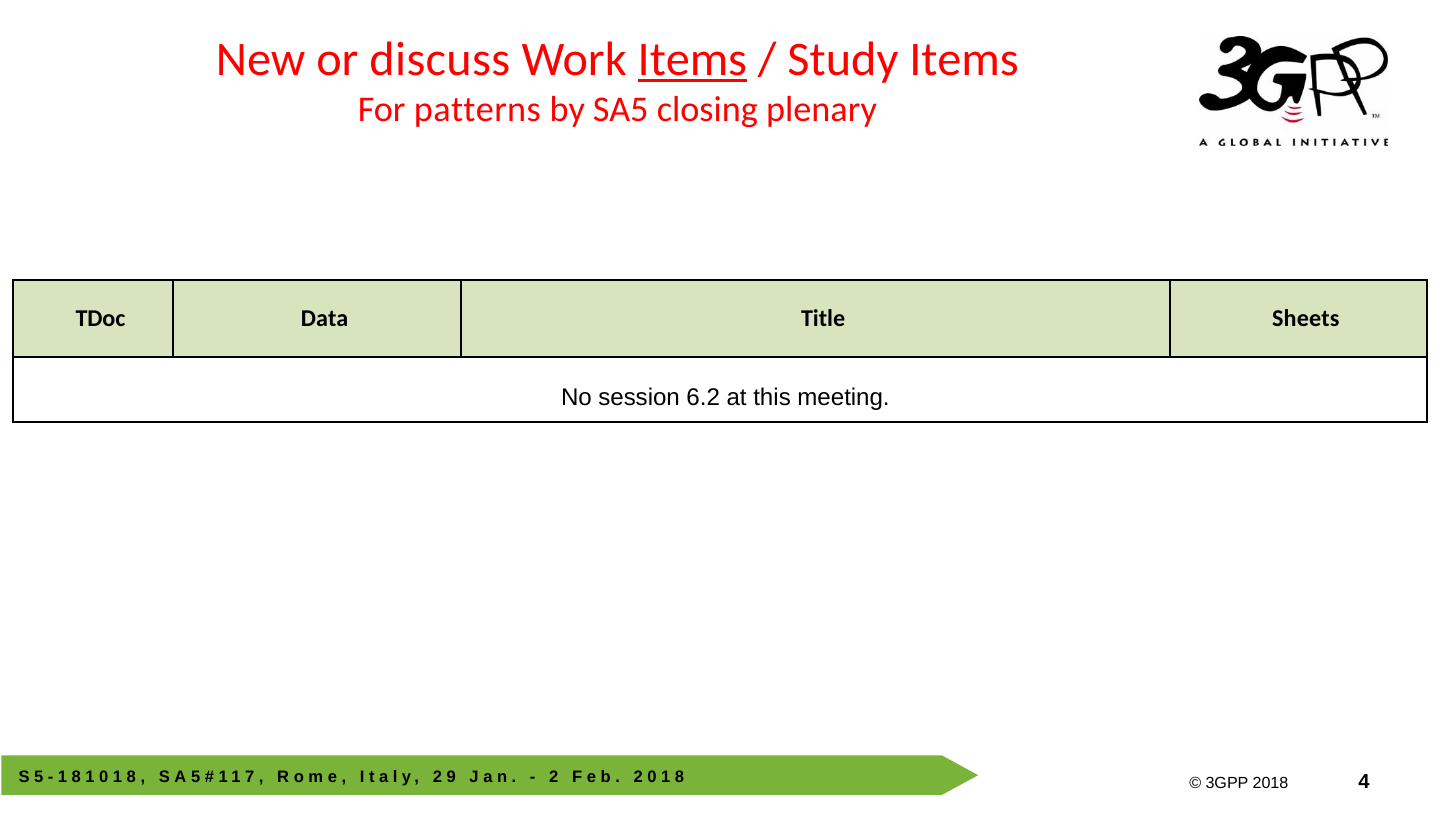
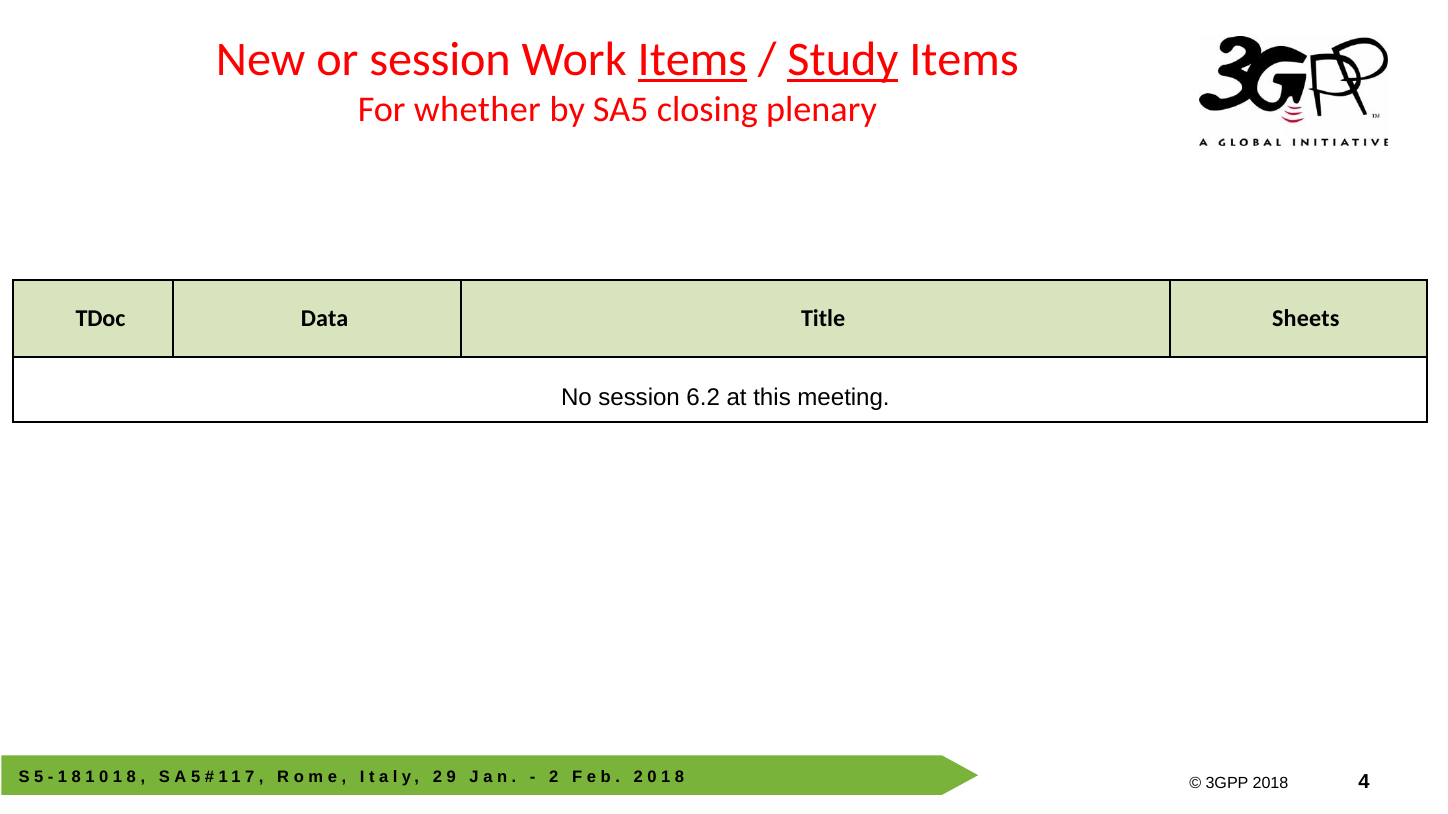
or discuss: discuss -> session
Study underline: none -> present
patterns: patterns -> whether
